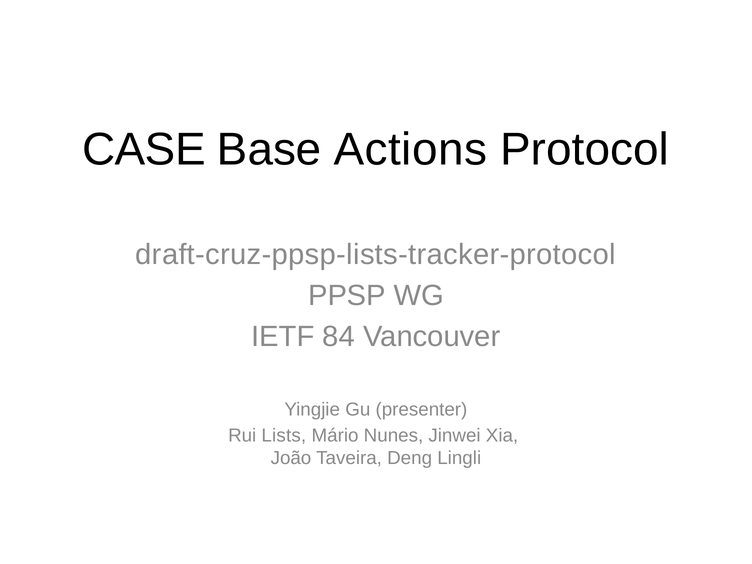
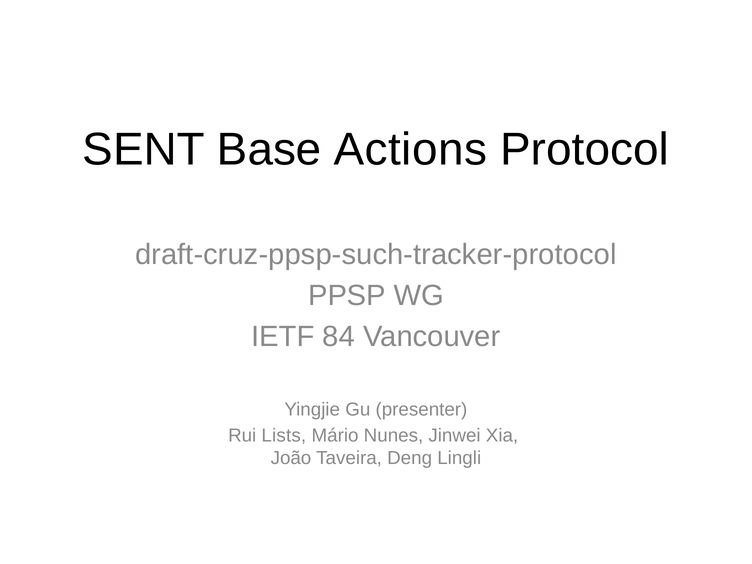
CASE: CASE -> SENT
draft-cruz-ppsp-lists-tracker-protocol: draft-cruz-ppsp-lists-tracker-protocol -> draft-cruz-ppsp-such-tracker-protocol
